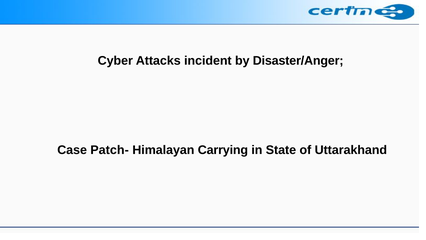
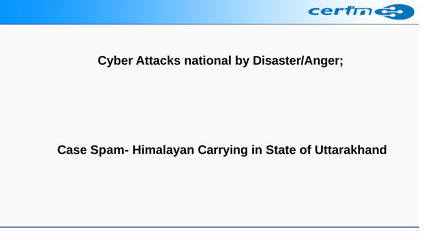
incident: incident -> national
Patch-: Patch- -> Spam-
